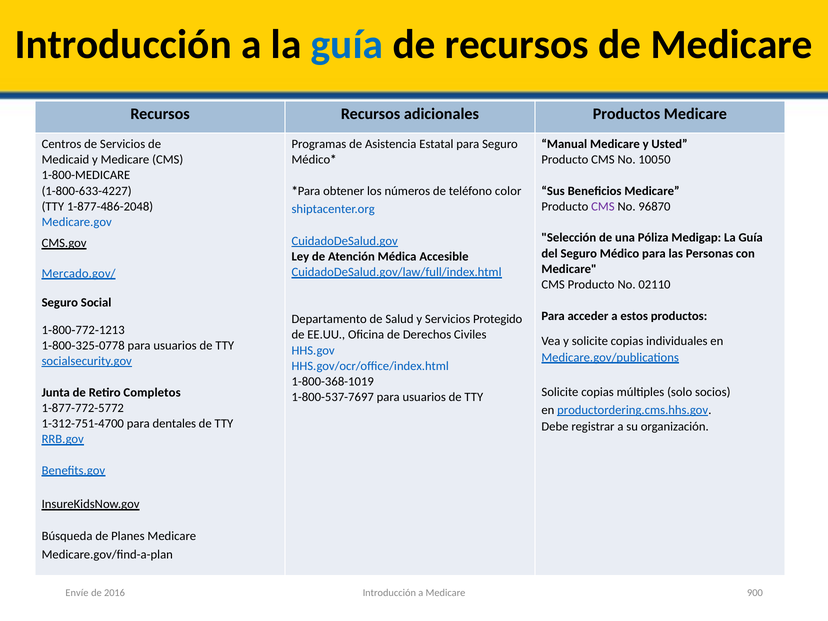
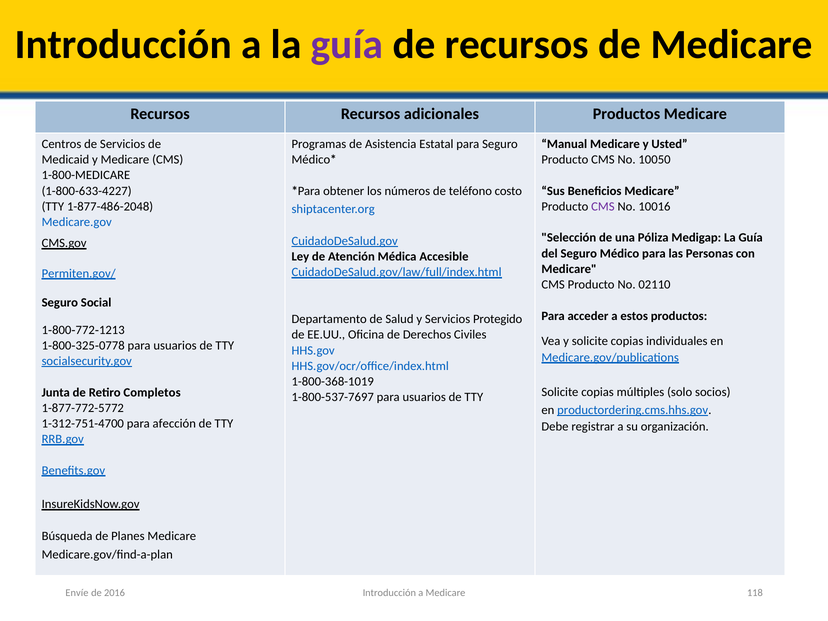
guía at (347, 45) colour: blue -> purple
color: color -> costo
96870: 96870 -> 10016
Mercado.gov/: Mercado.gov/ -> Permiten.gov/
dentales: dentales -> afección
900: 900 -> 118
